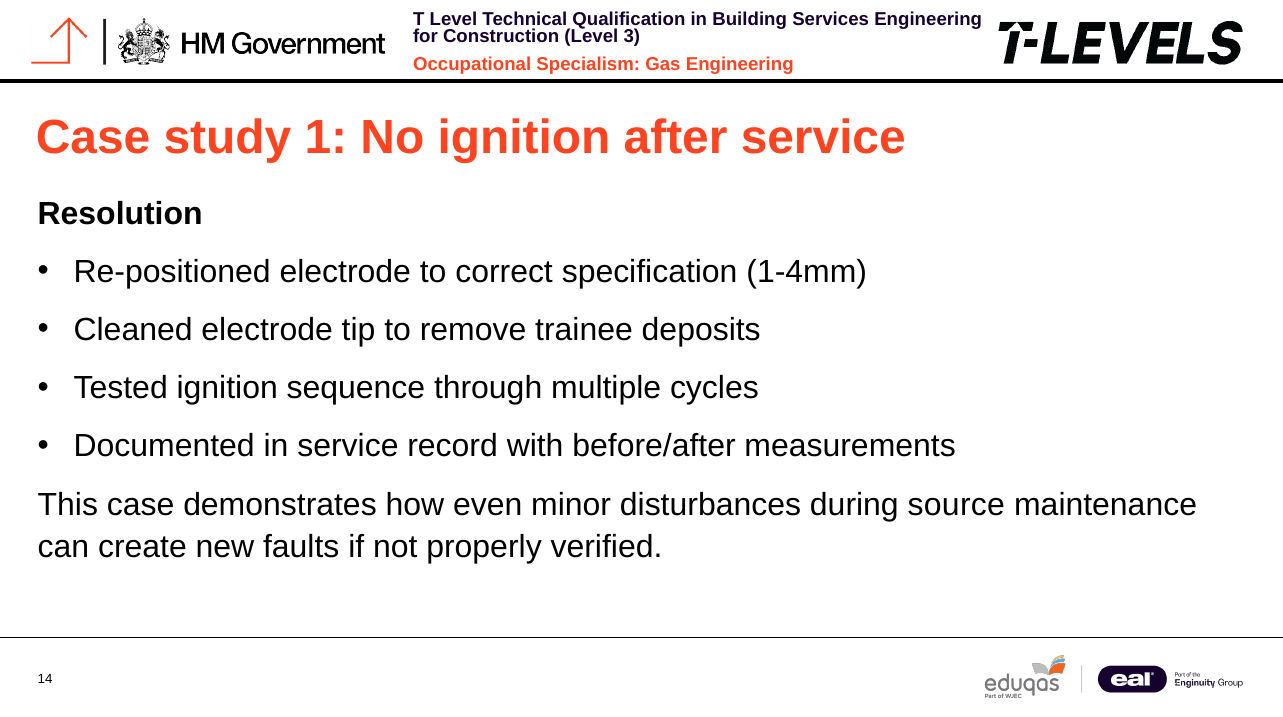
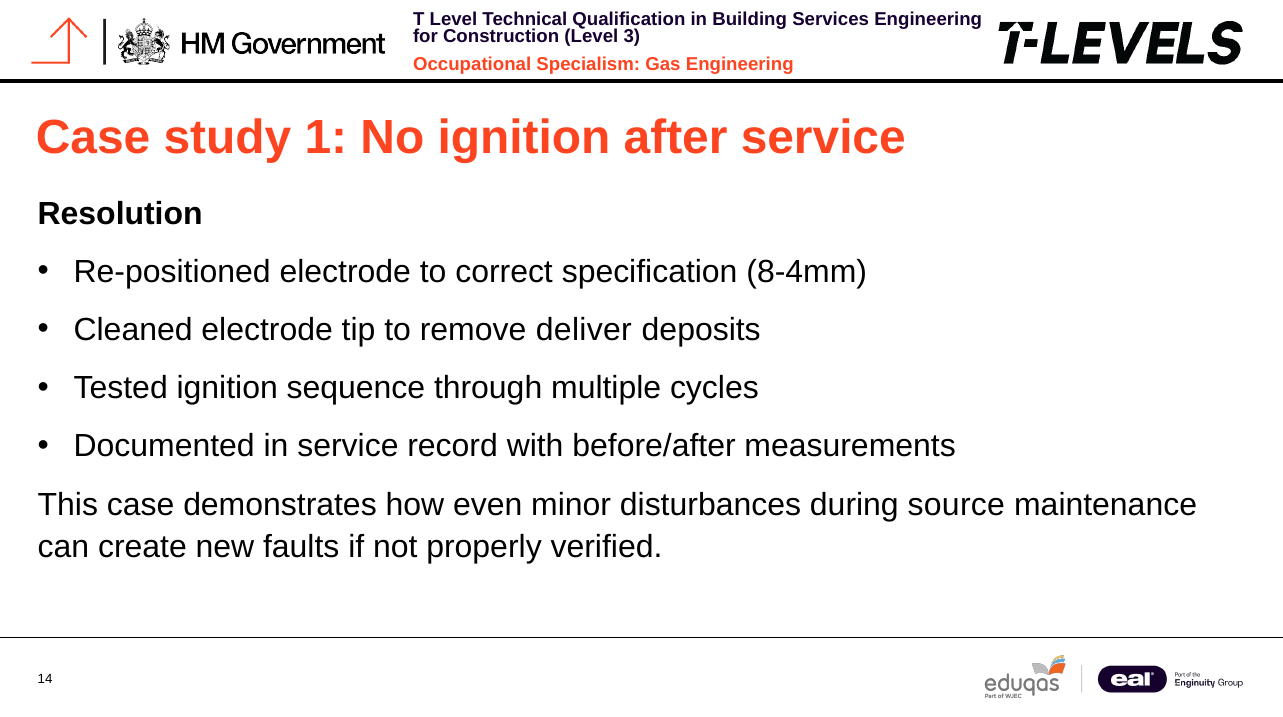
1-4mm: 1-4mm -> 8-4mm
trainee: trainee -> deliver
